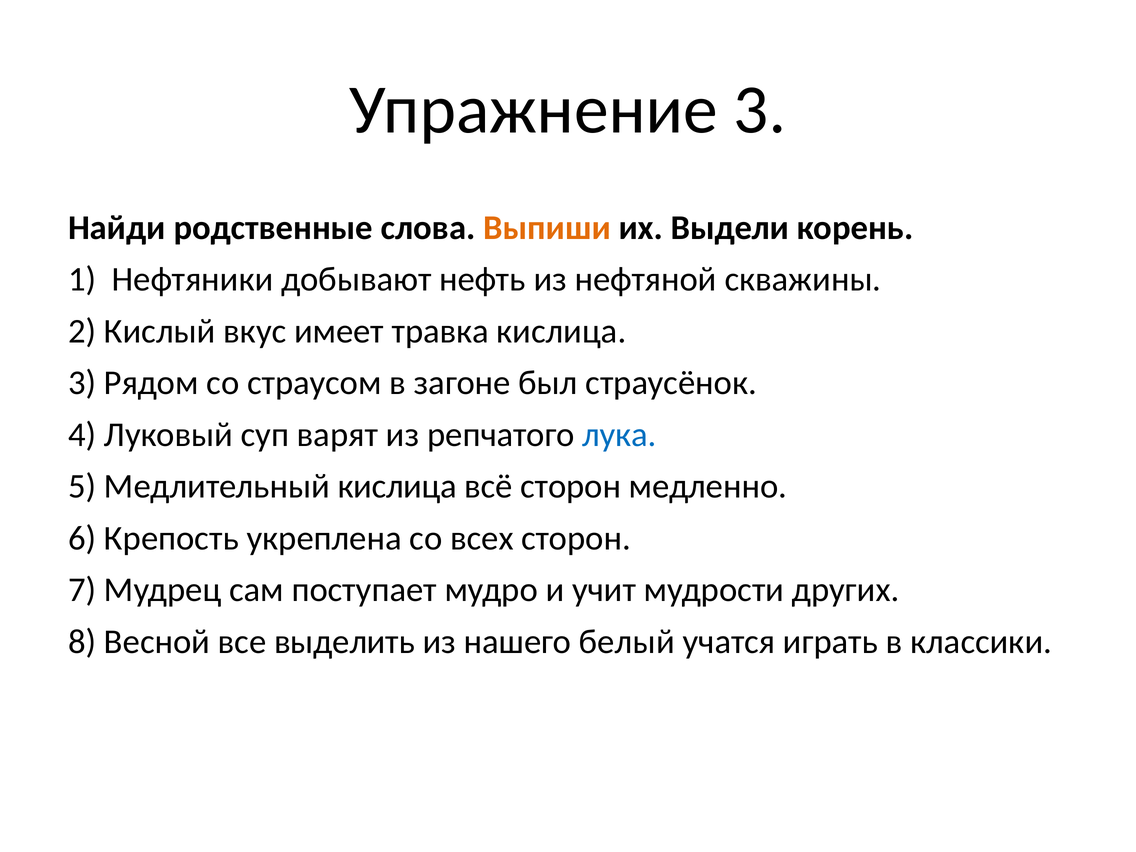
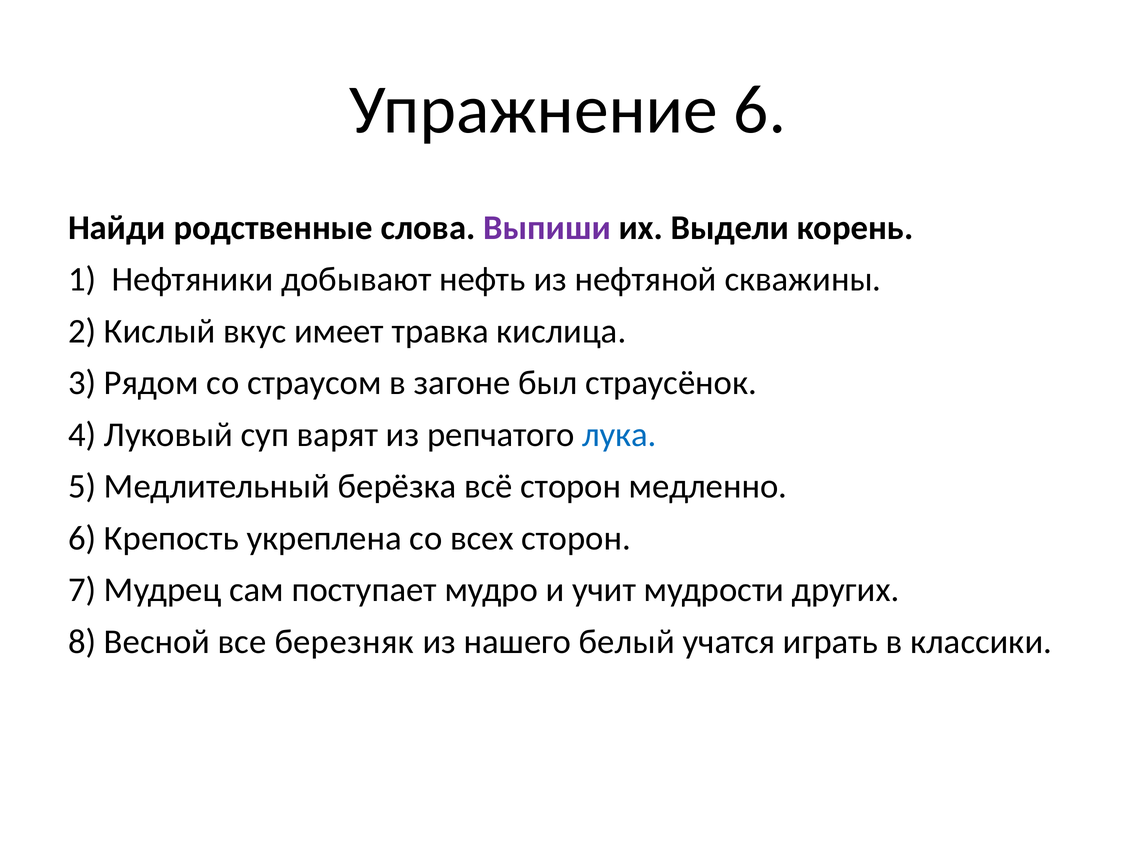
Упражнение 3: 3 -> 6
Выпиши colour: orange -> purple
Медлительный кислица: кислица -> берёзка
выделить: выделить -> березняк
